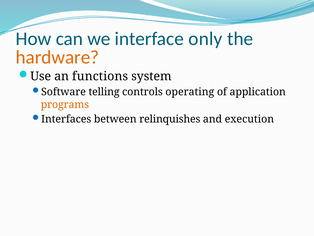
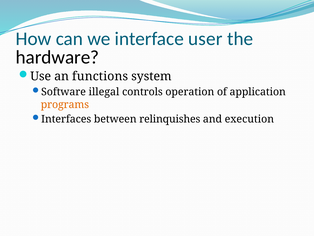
only: only -> user
hardware colour: orange -> black
telling: telling -> illegal
operating: operating -> operation
